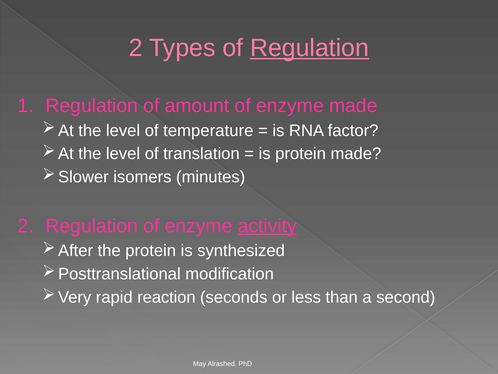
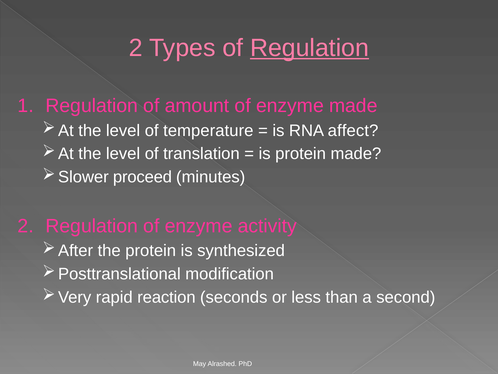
factor: factor -> affect
isomers: isomers -> proceed
activity underline: present -> none
